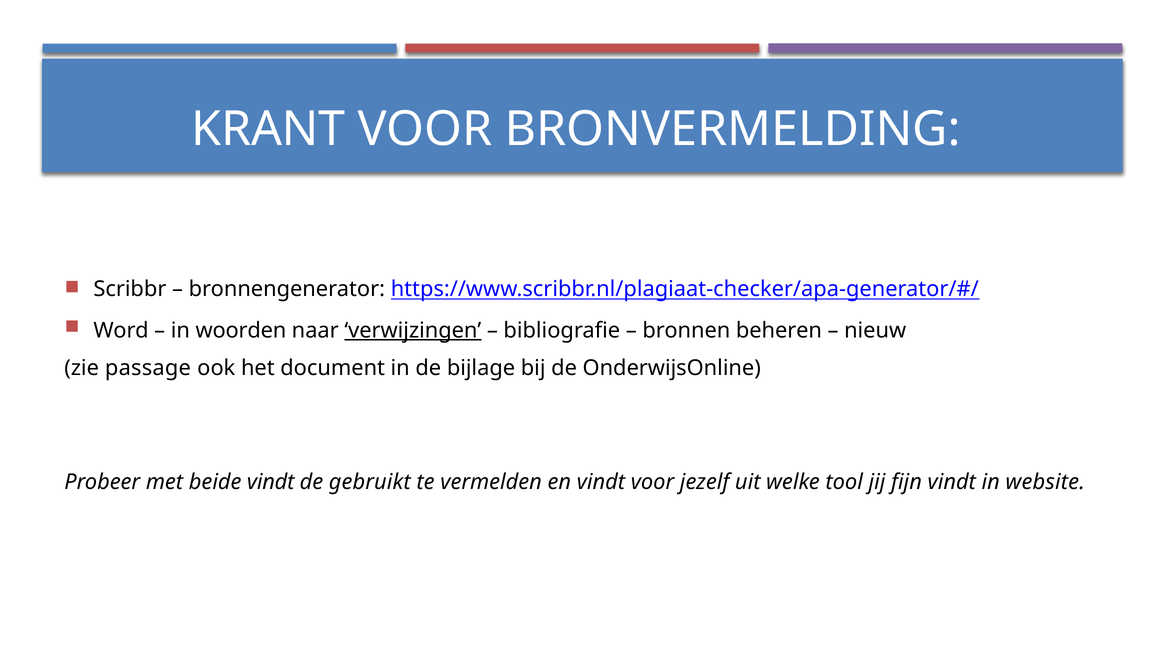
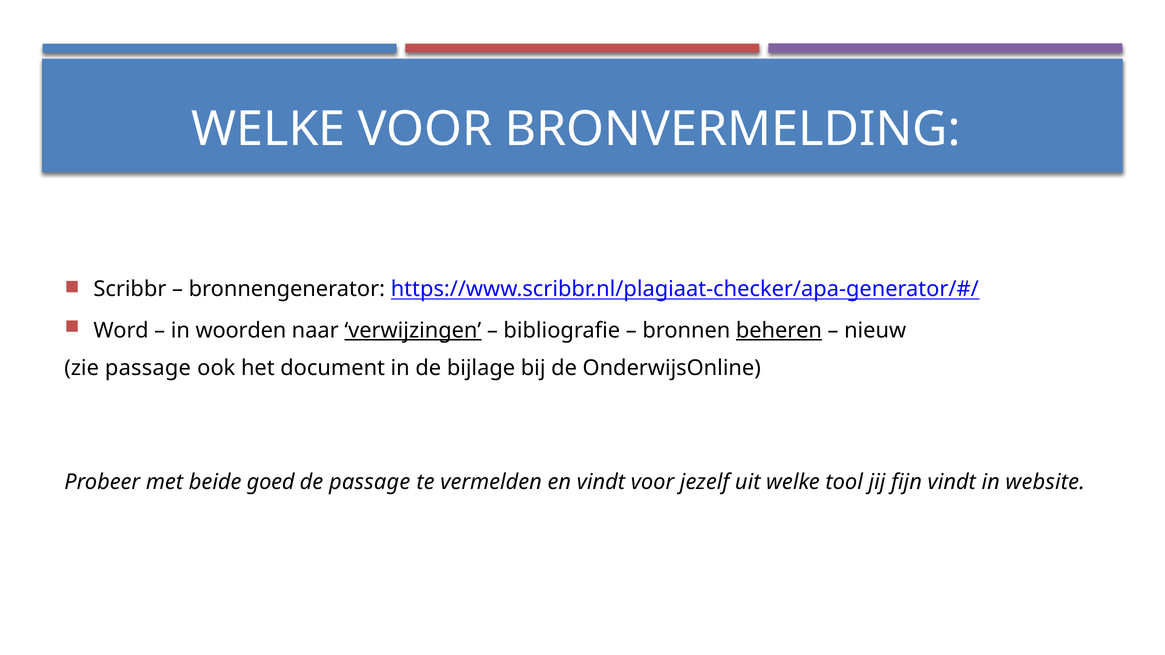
KRANT at (268, 129): KRANT -> WELKE
beheren underline: none -> present
beide vindt: vindt -> goed
de gebruikt: gebruikt -> passage
